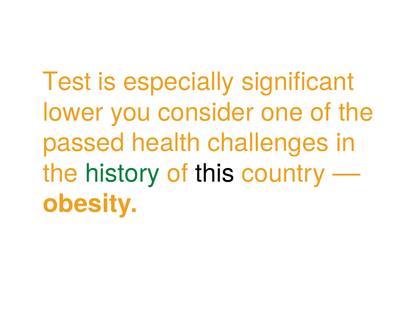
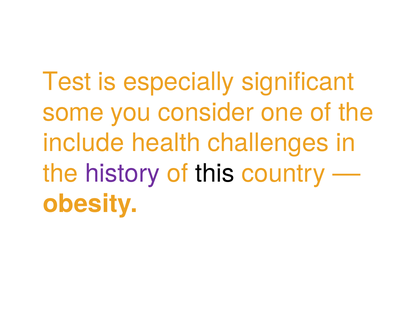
lower: lower -> some
passed: passed -> include
history colour: green -> purple
